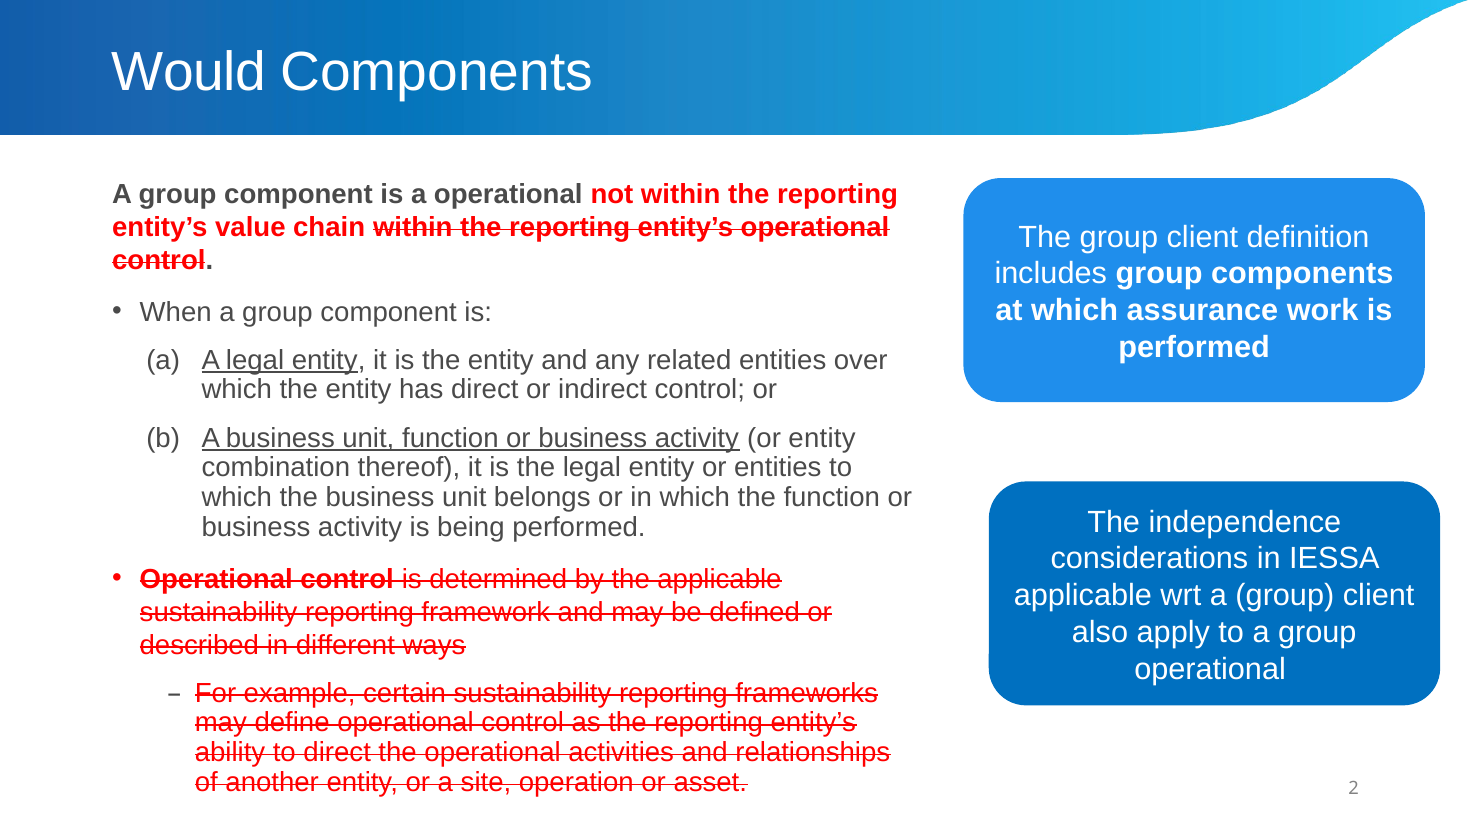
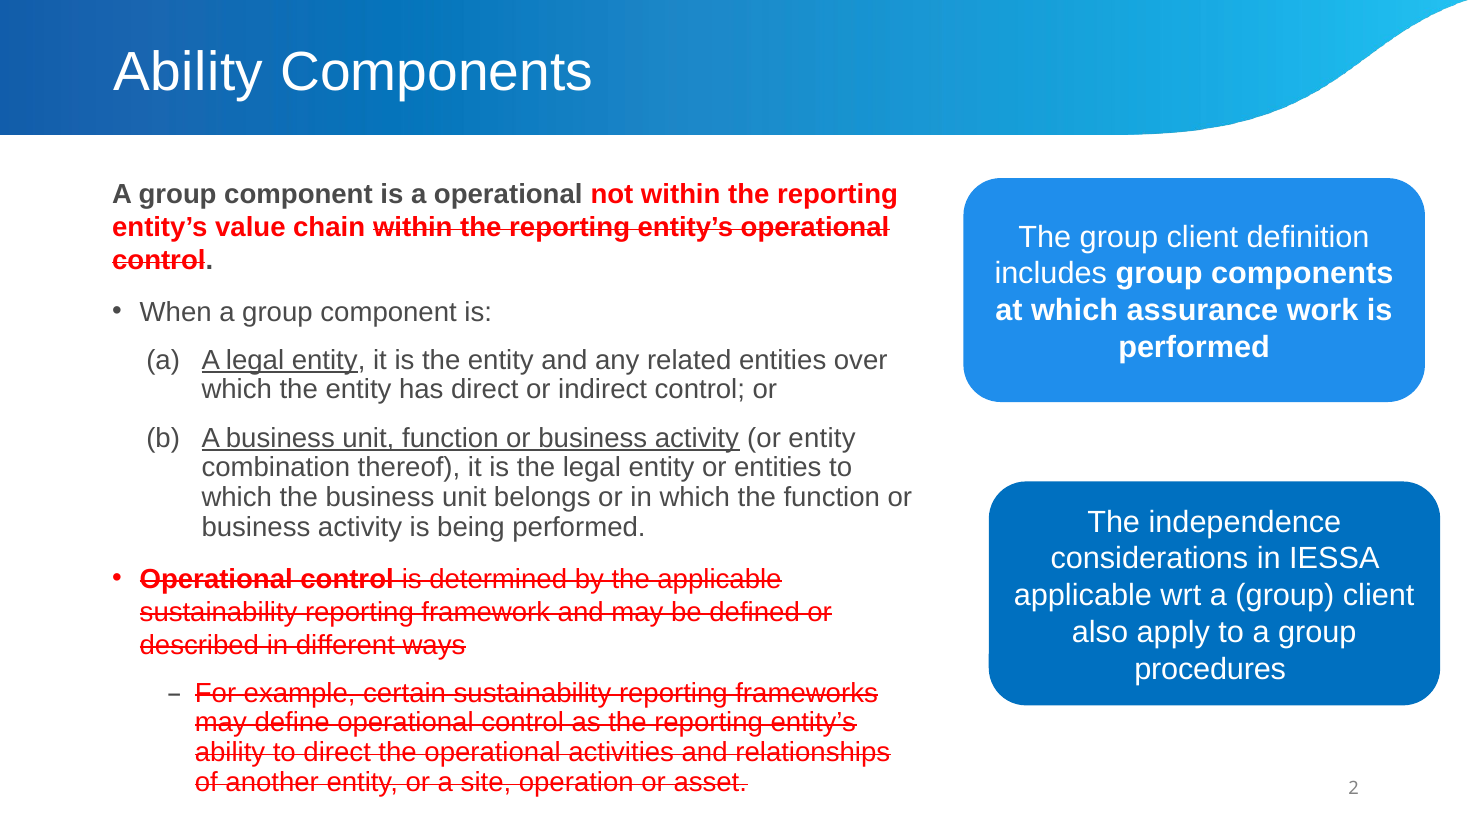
Would at (189, 73): Would -> Ability
operational at (1210, 669): operational -> procedures
